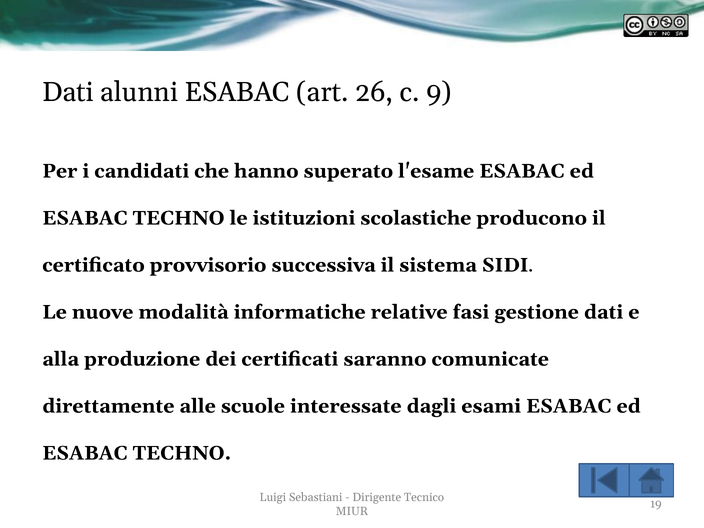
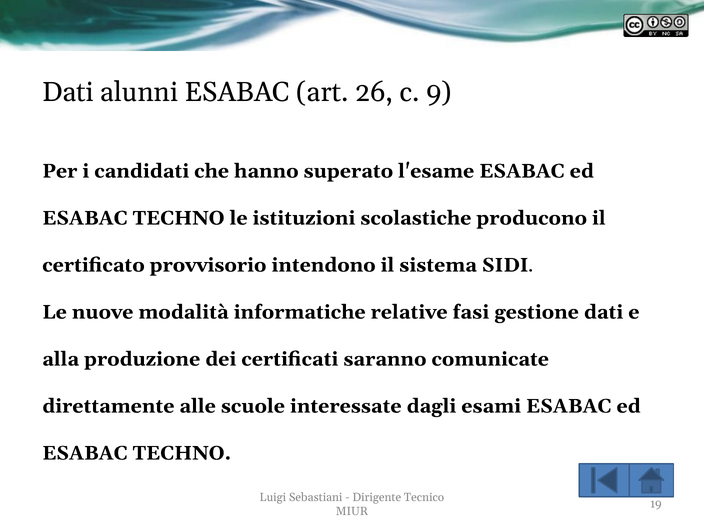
successiva: successiva -> intendono
